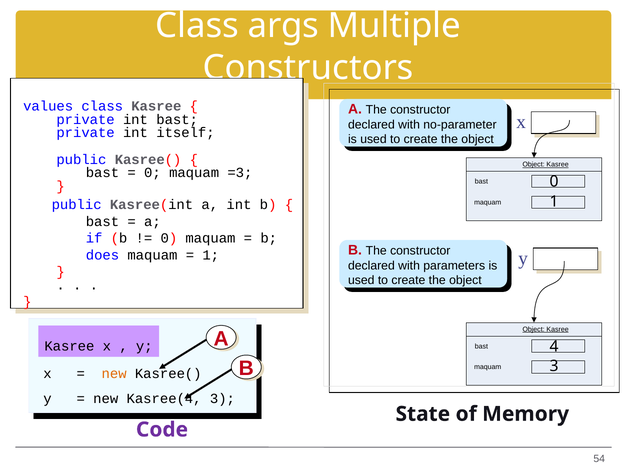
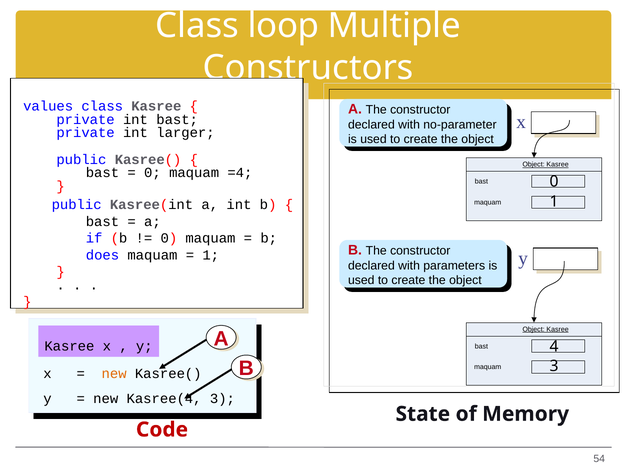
args: args -> loop
itself: itself -> larger
=3: =3 -> =4
Code colour: purple -> red
